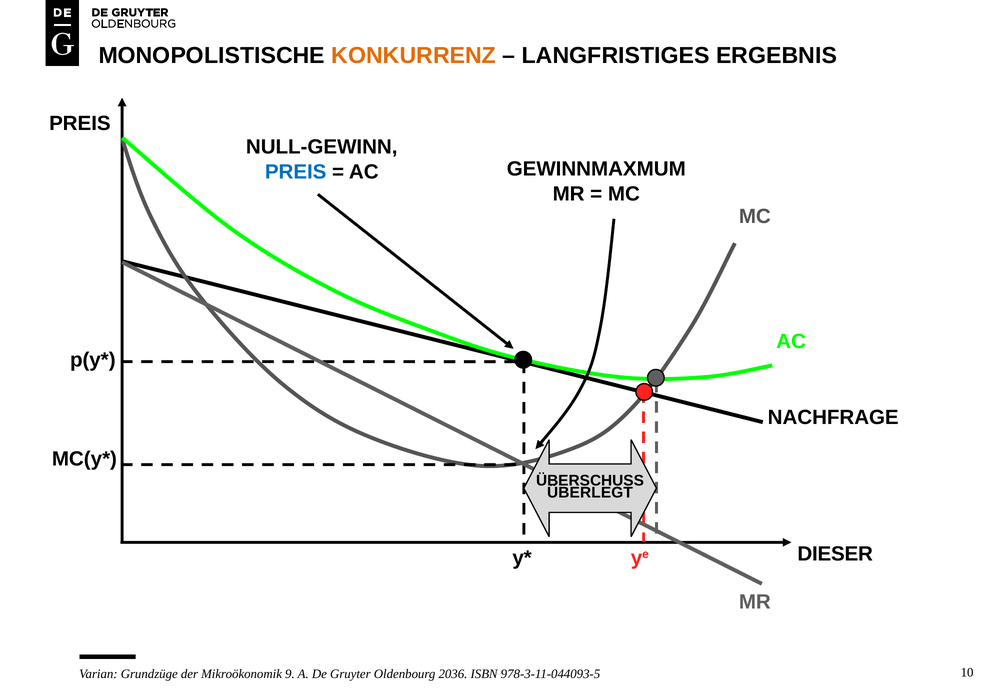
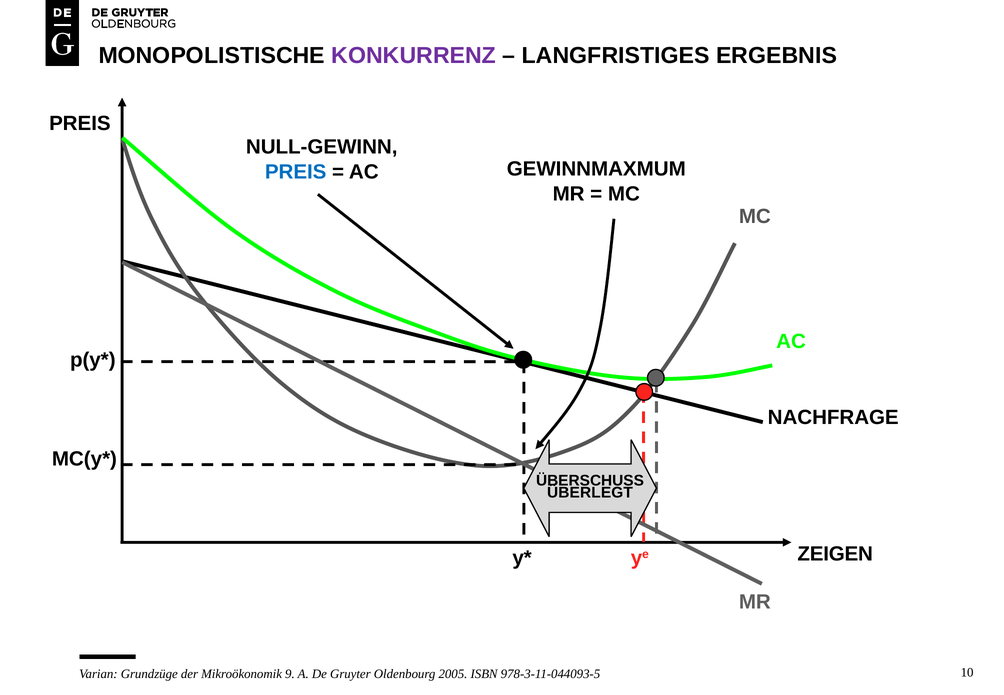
KONKURRENZ colour: orange -> purple
DIESER: DIESER -> ZEIGEN
2036: 2036 -> 2005
